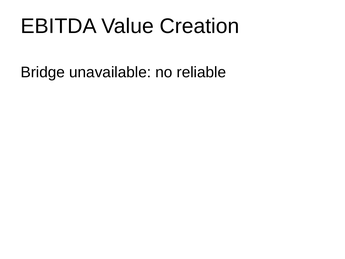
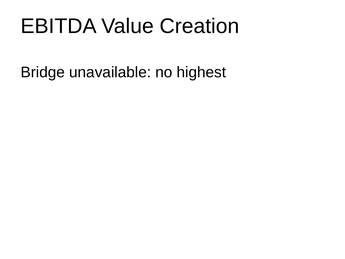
reliable: reliable -> highest
